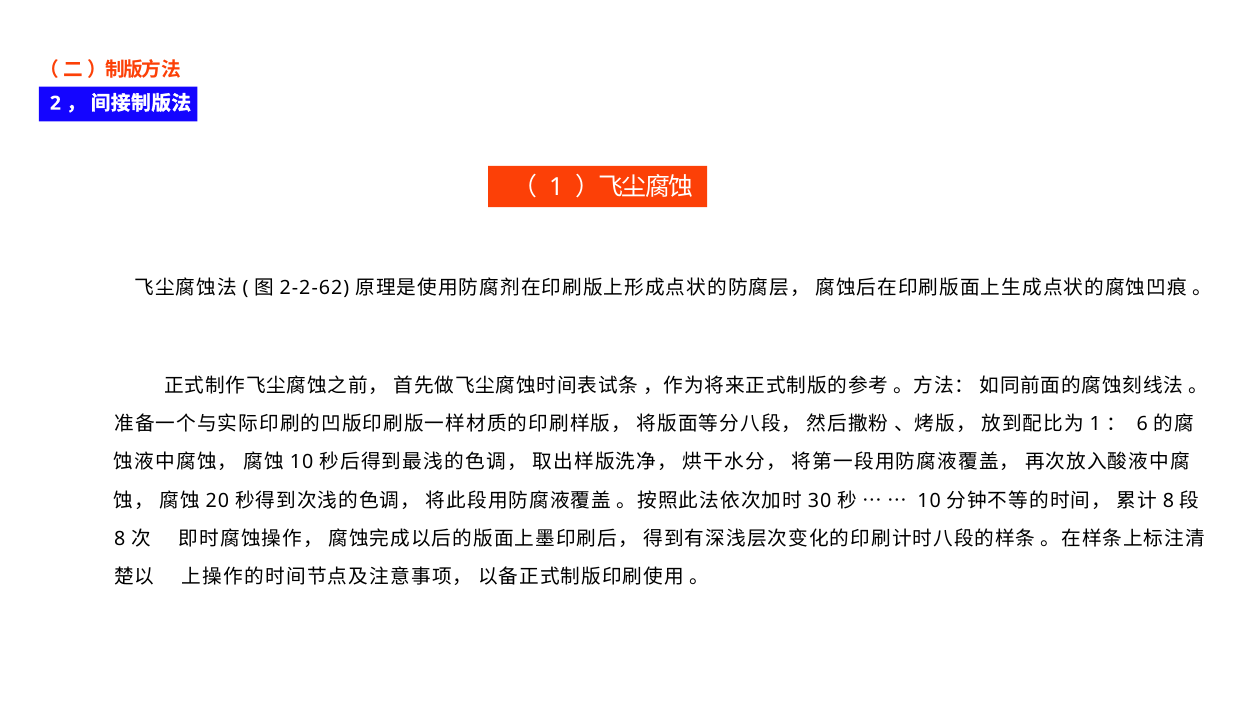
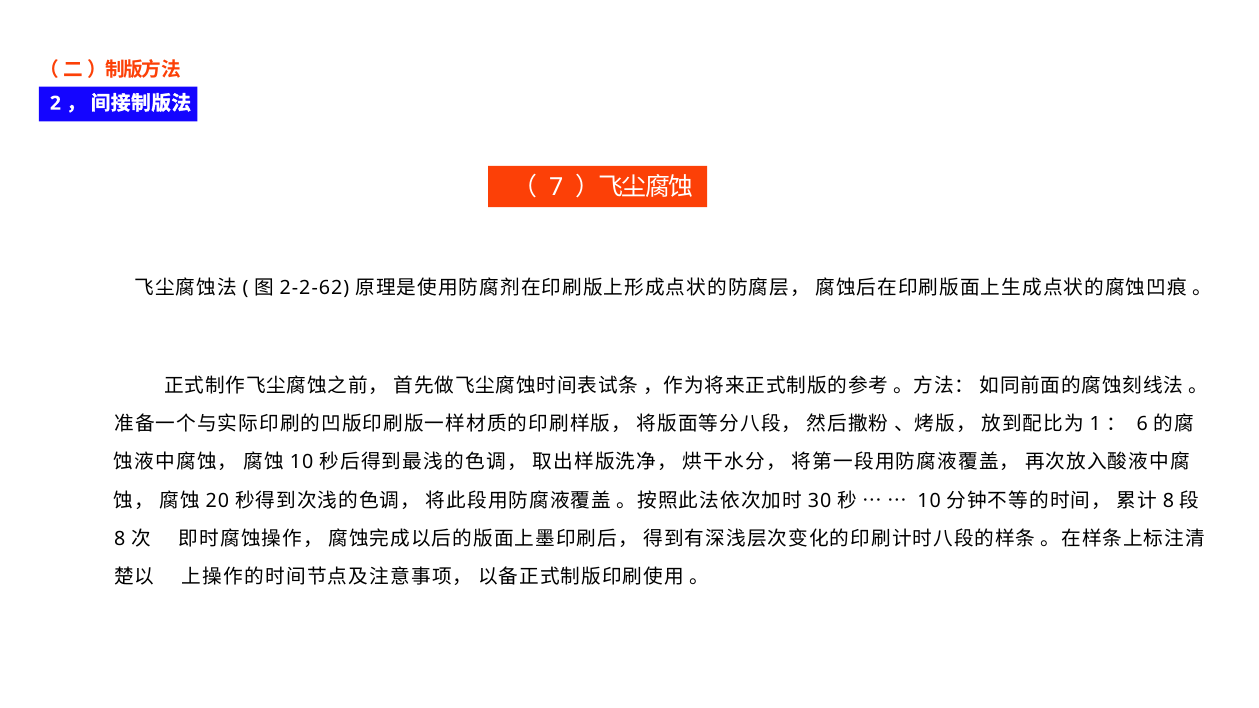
1 at (556, 188): 1 -> 7
